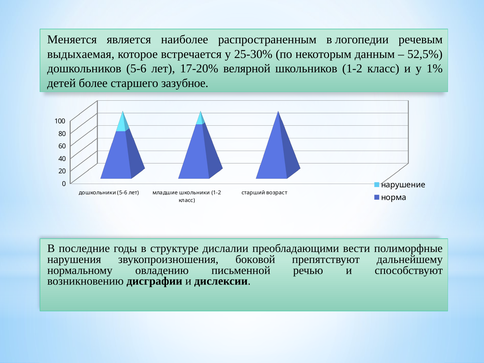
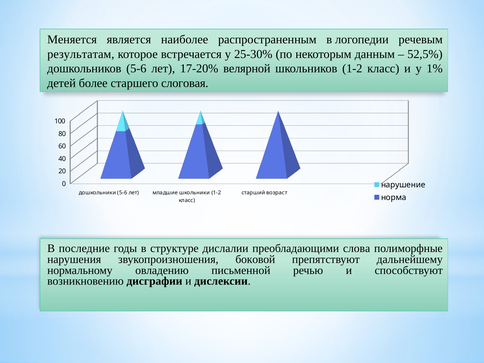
выдыхаемая: выдыхаемая -> результатам
зазубное: зазубное -> слоговая
вести: вести -> слова
